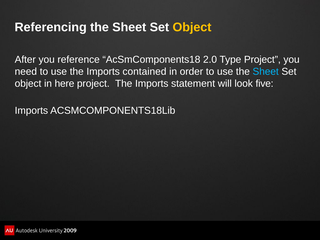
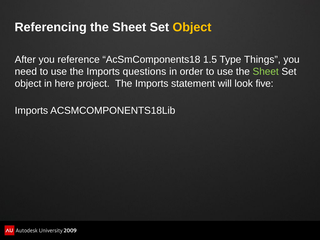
2.0: 2.0 -> 1.5
Type Project: Project -> Things
contained: contained -> questions
Sheet at (266, 71) colour: light blue -> light green
